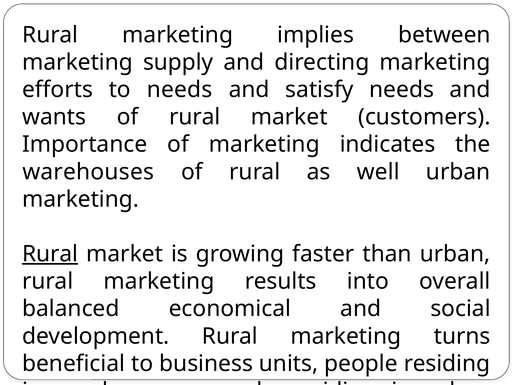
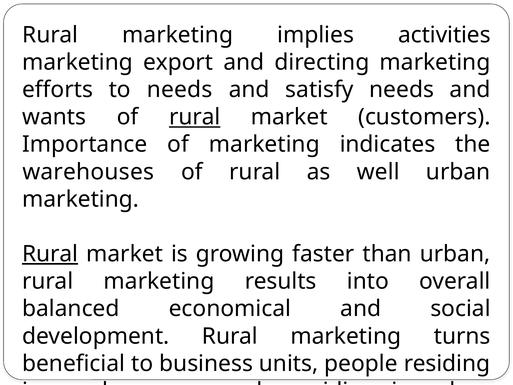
between: between -> activities
supply: supply -> export
rural at (195, 117) underline: none -> present
